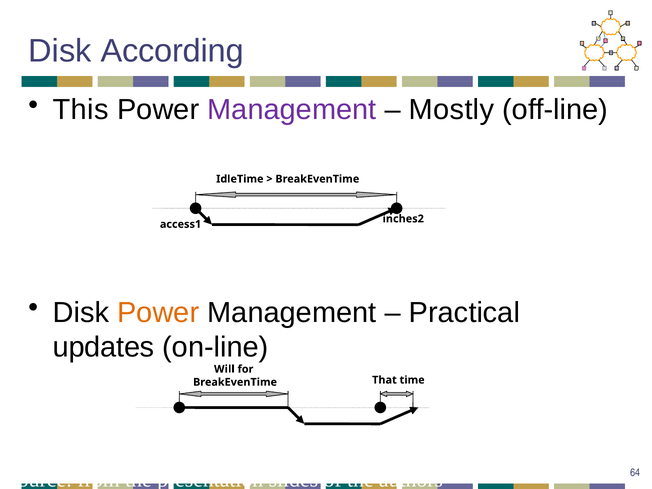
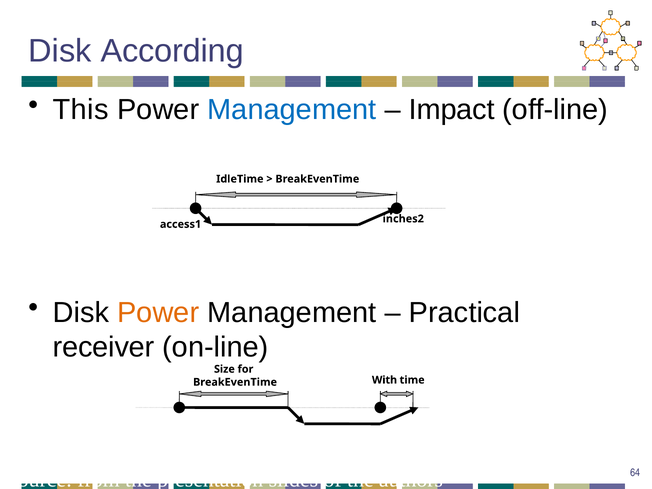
Management at (292, 110) colour: purple -> blue
Mostly: Mostly -> Impact
updates: updates -> receiver
Will: Will -> Size
That: That -> With
